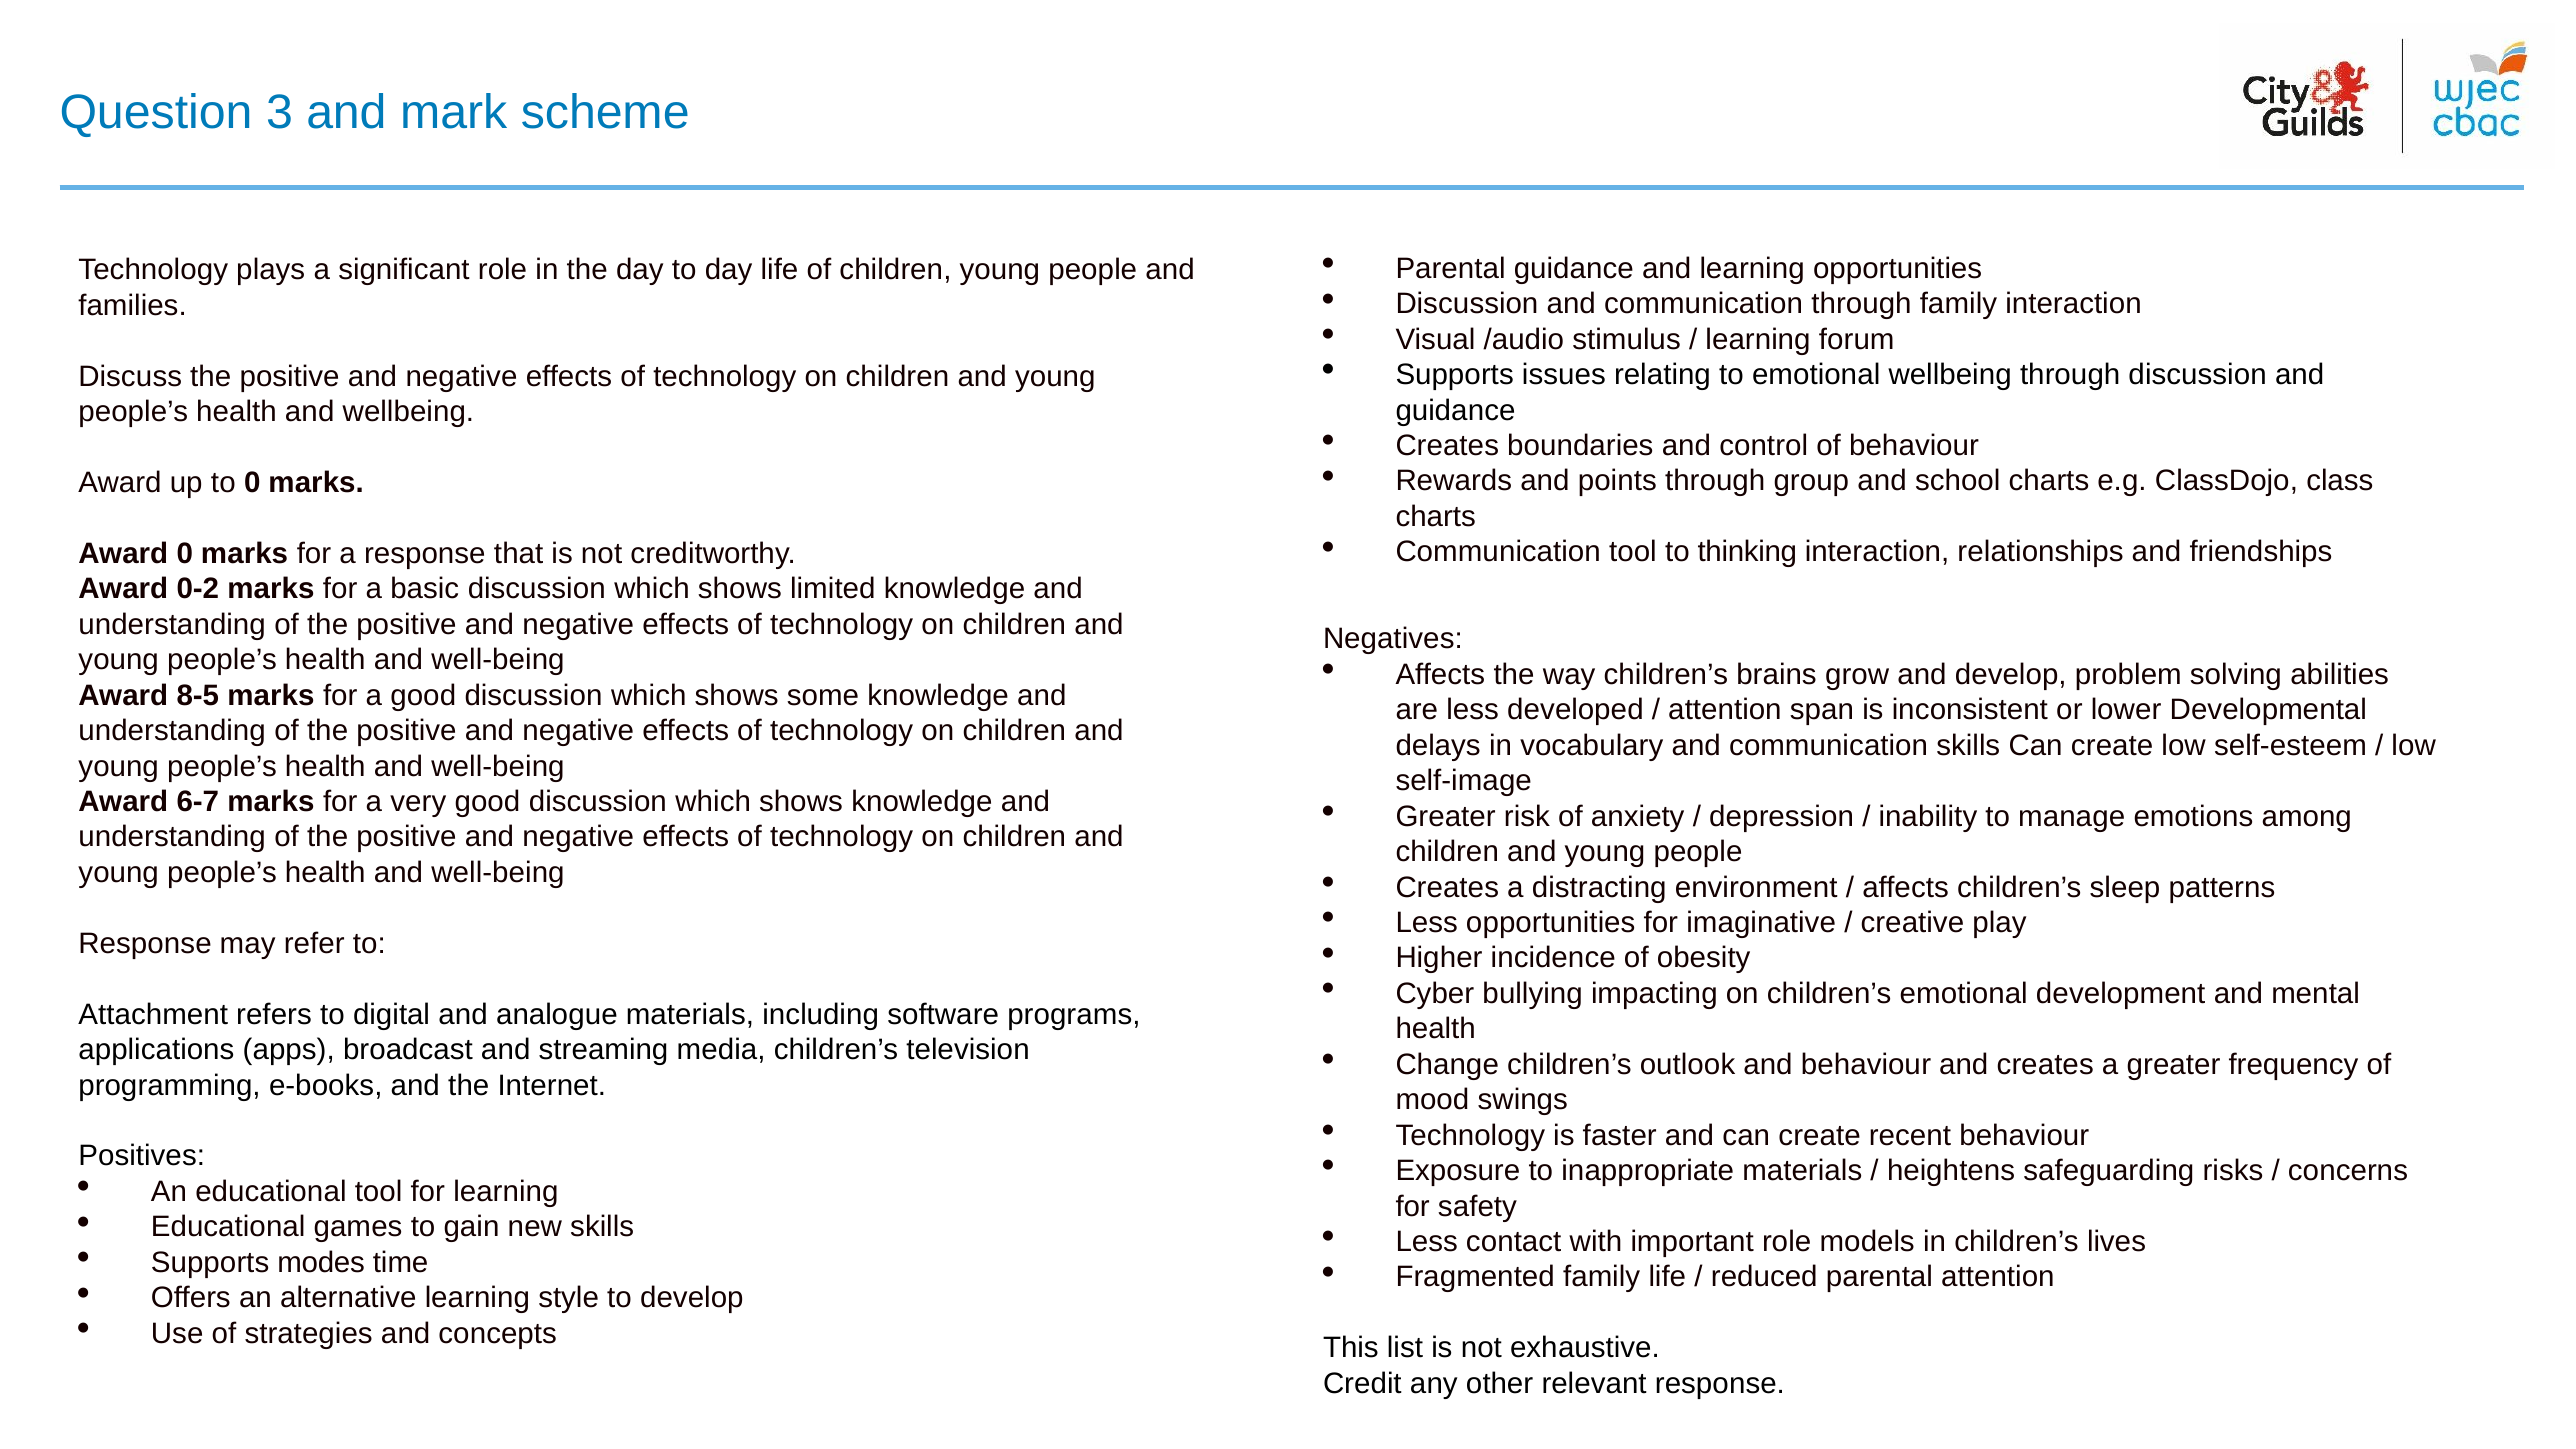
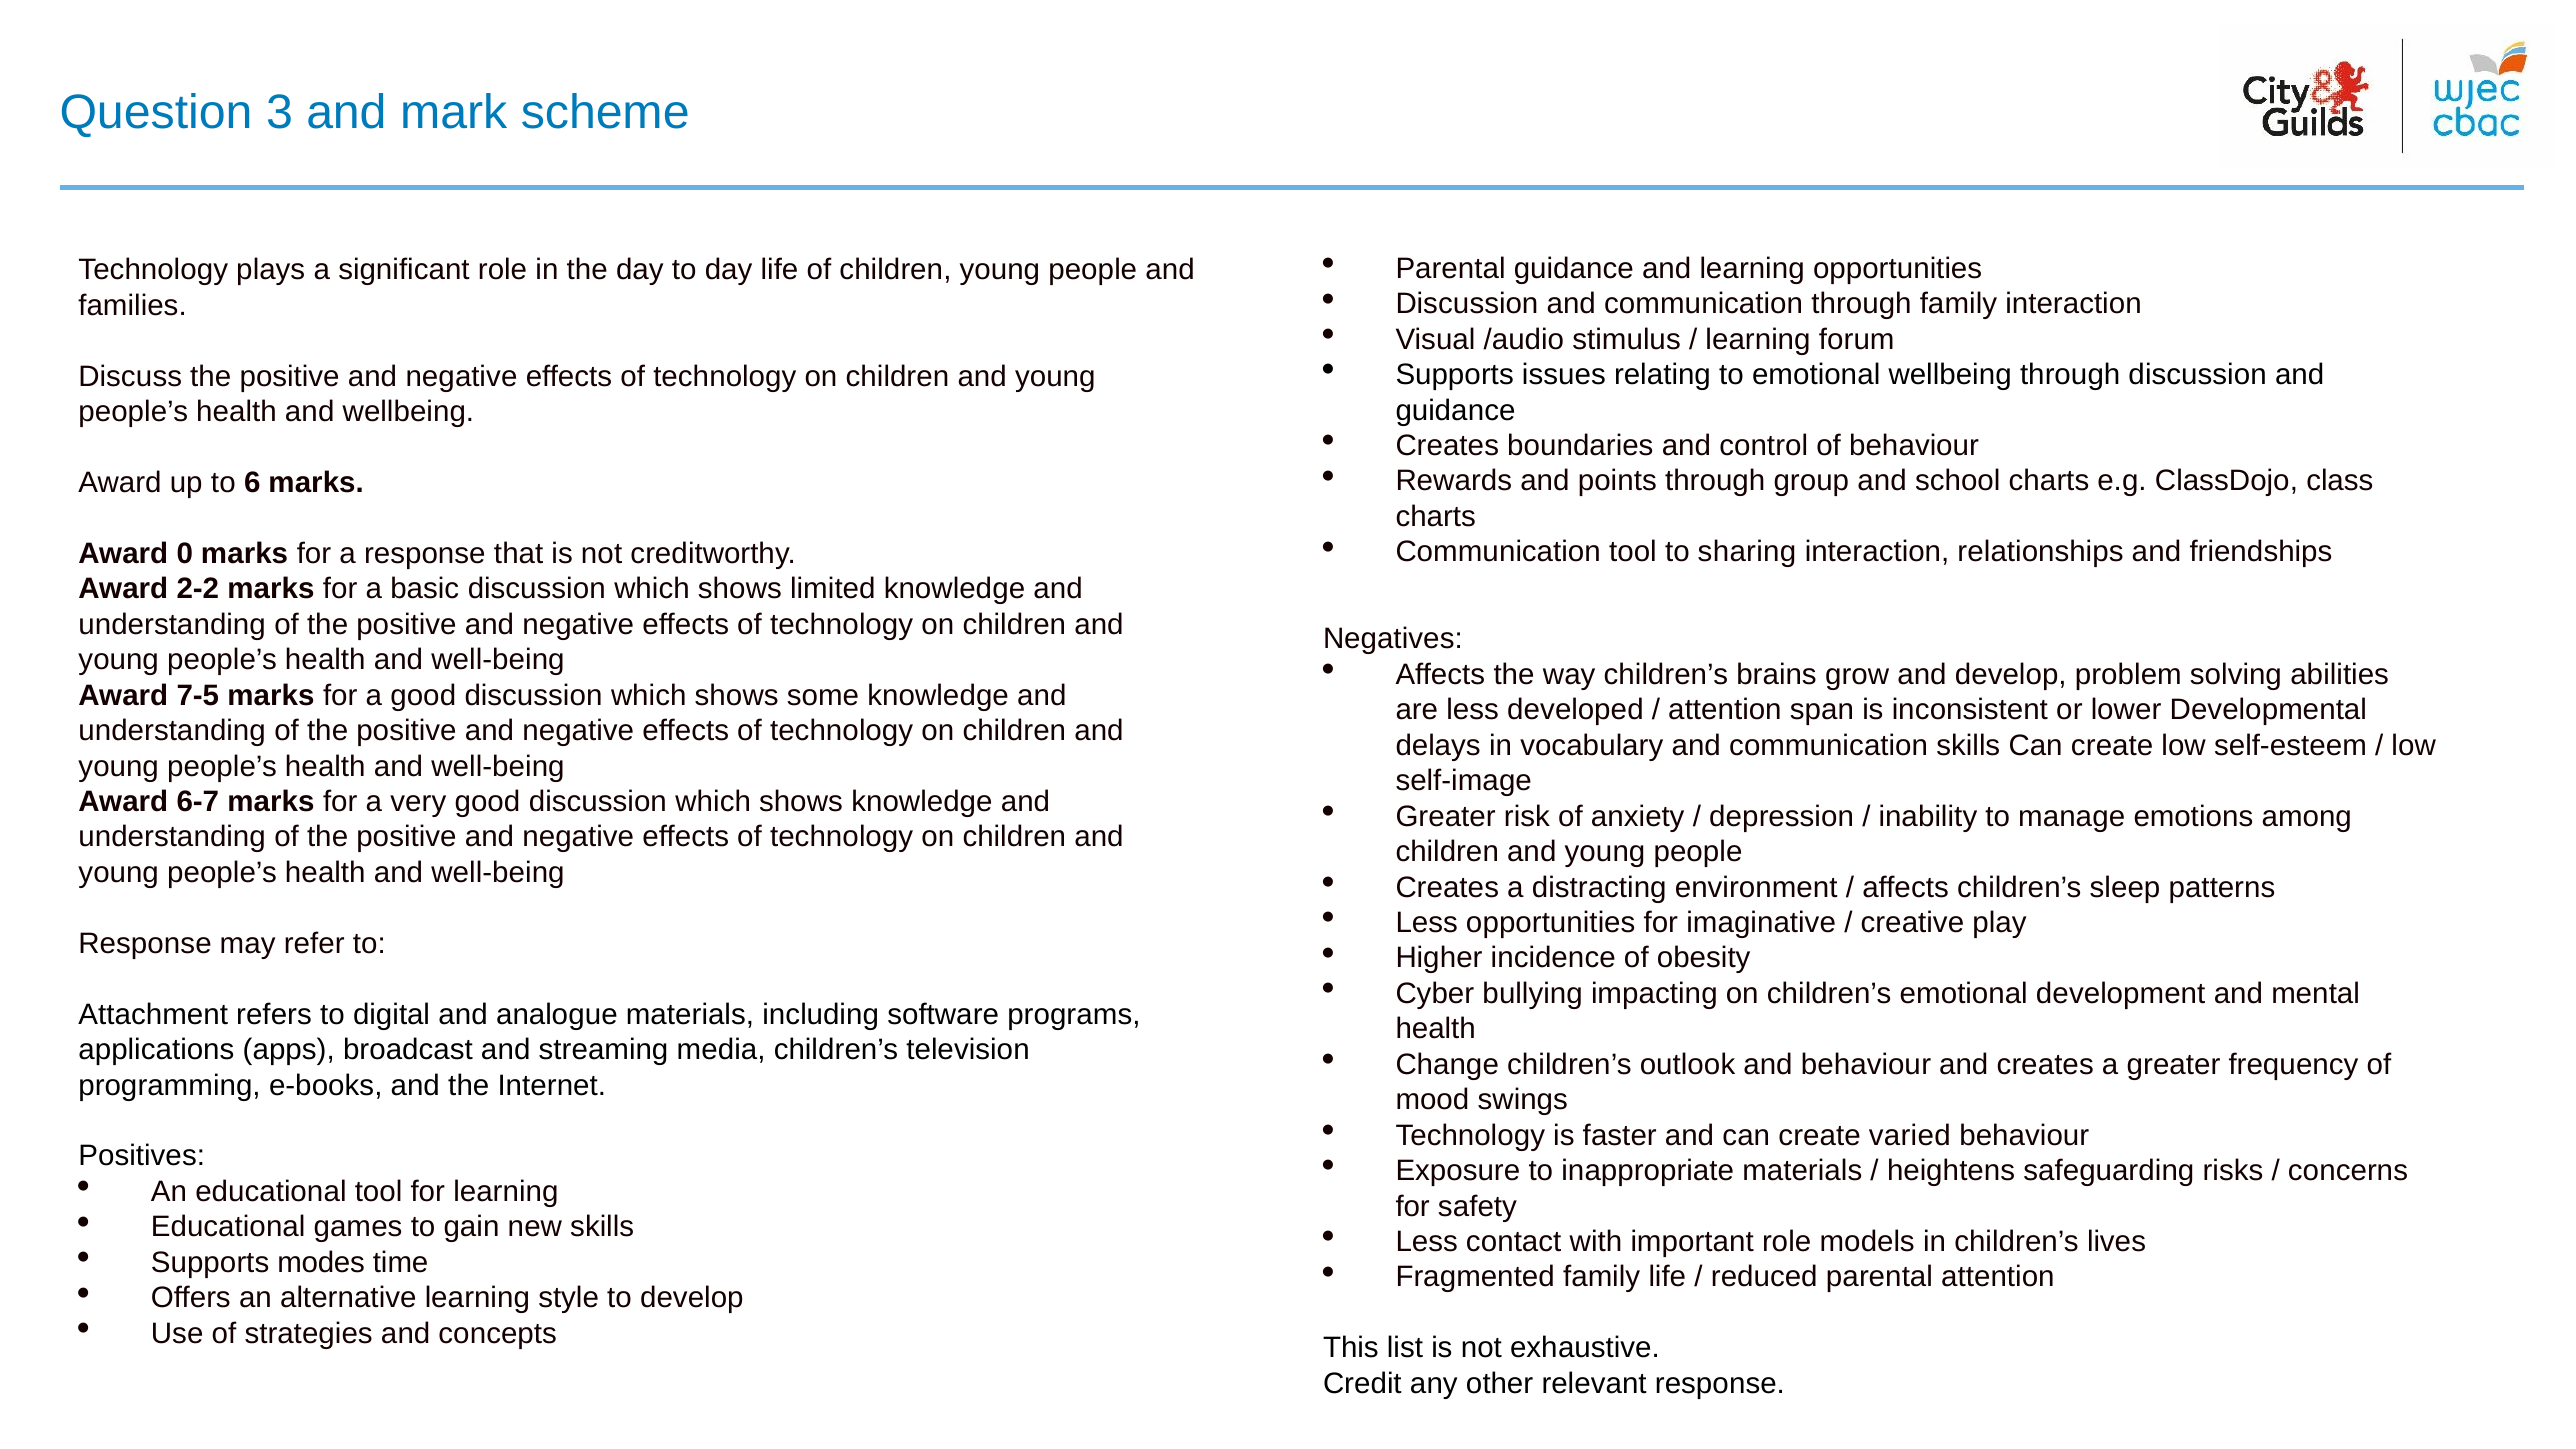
to 0: 0 -> 6
thinking: thinking -> sharing
0-2: 0-2 -> 2-2
8-5: 8-5 -> 7-5
recent: recent -> varied
